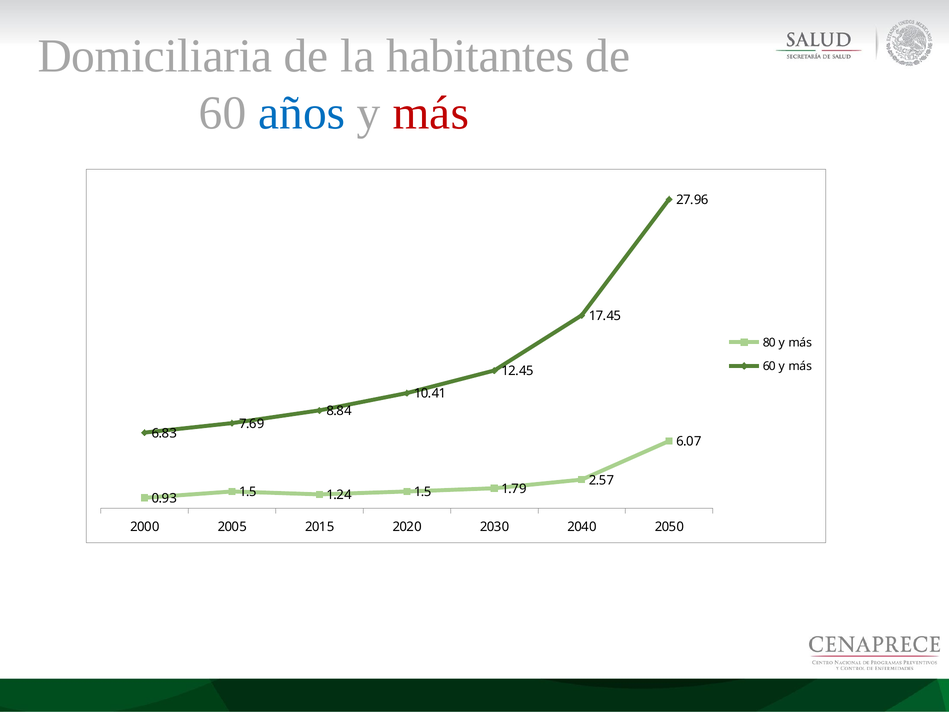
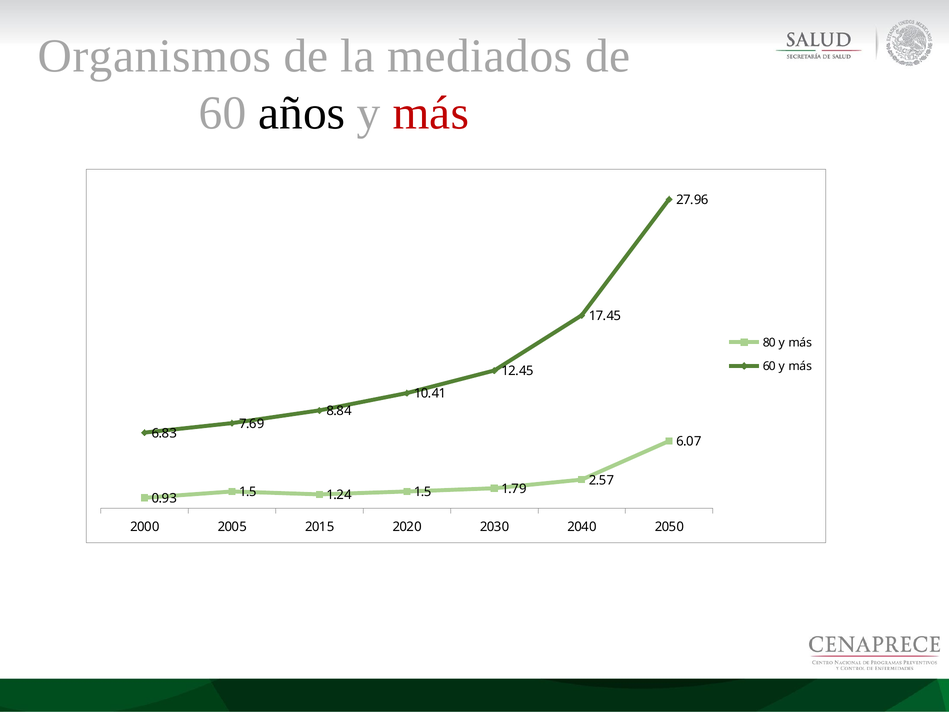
Domiciliaria: Domiciliaria -> Organismos
habitantes: habitantes -> mediados
años colour: blue -> black
